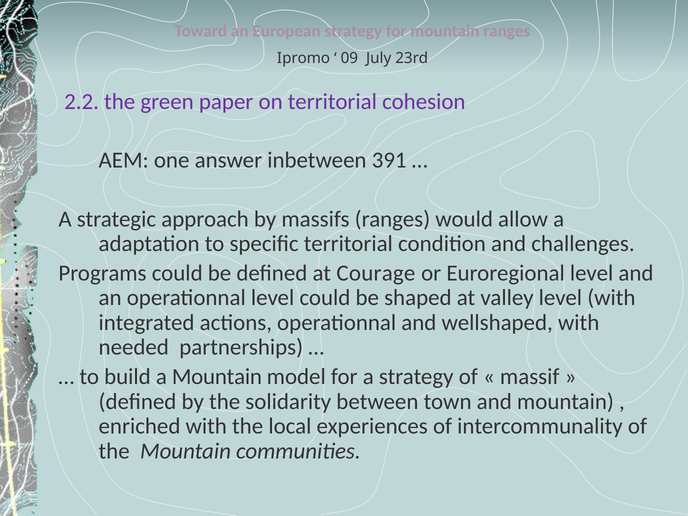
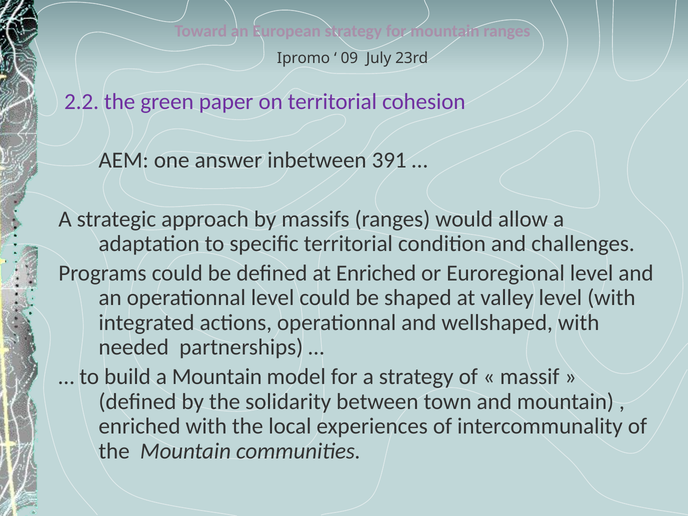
at Courage: Courage -> Enriched
